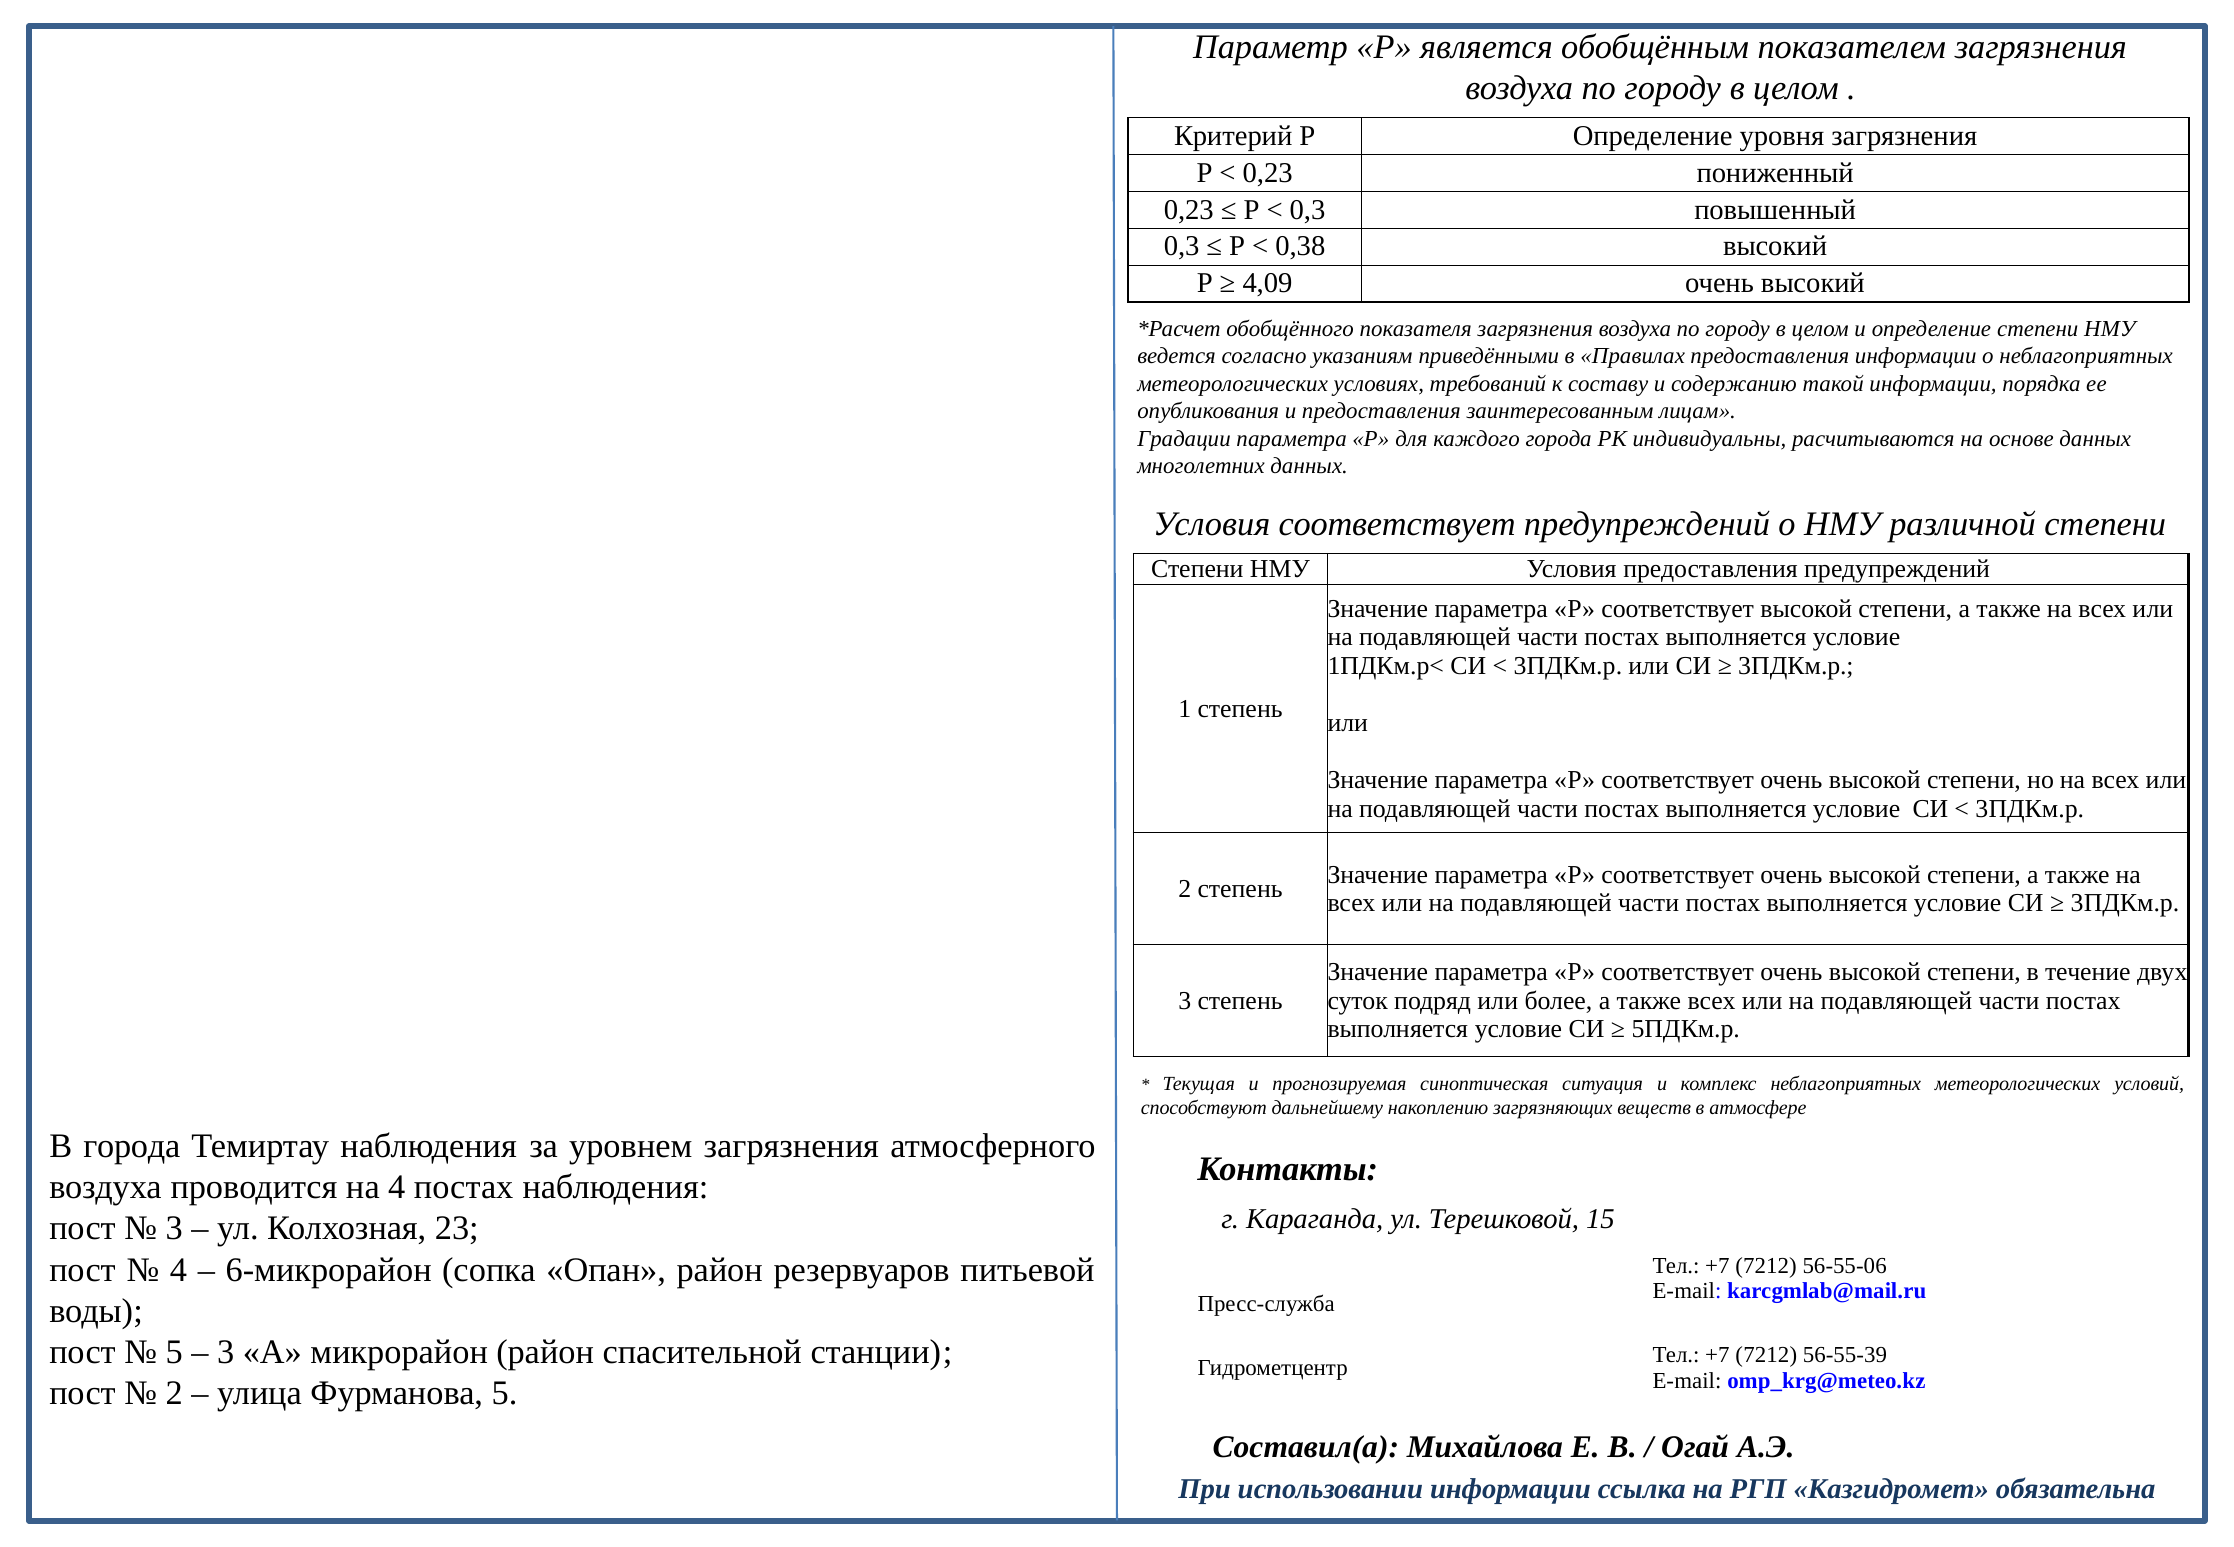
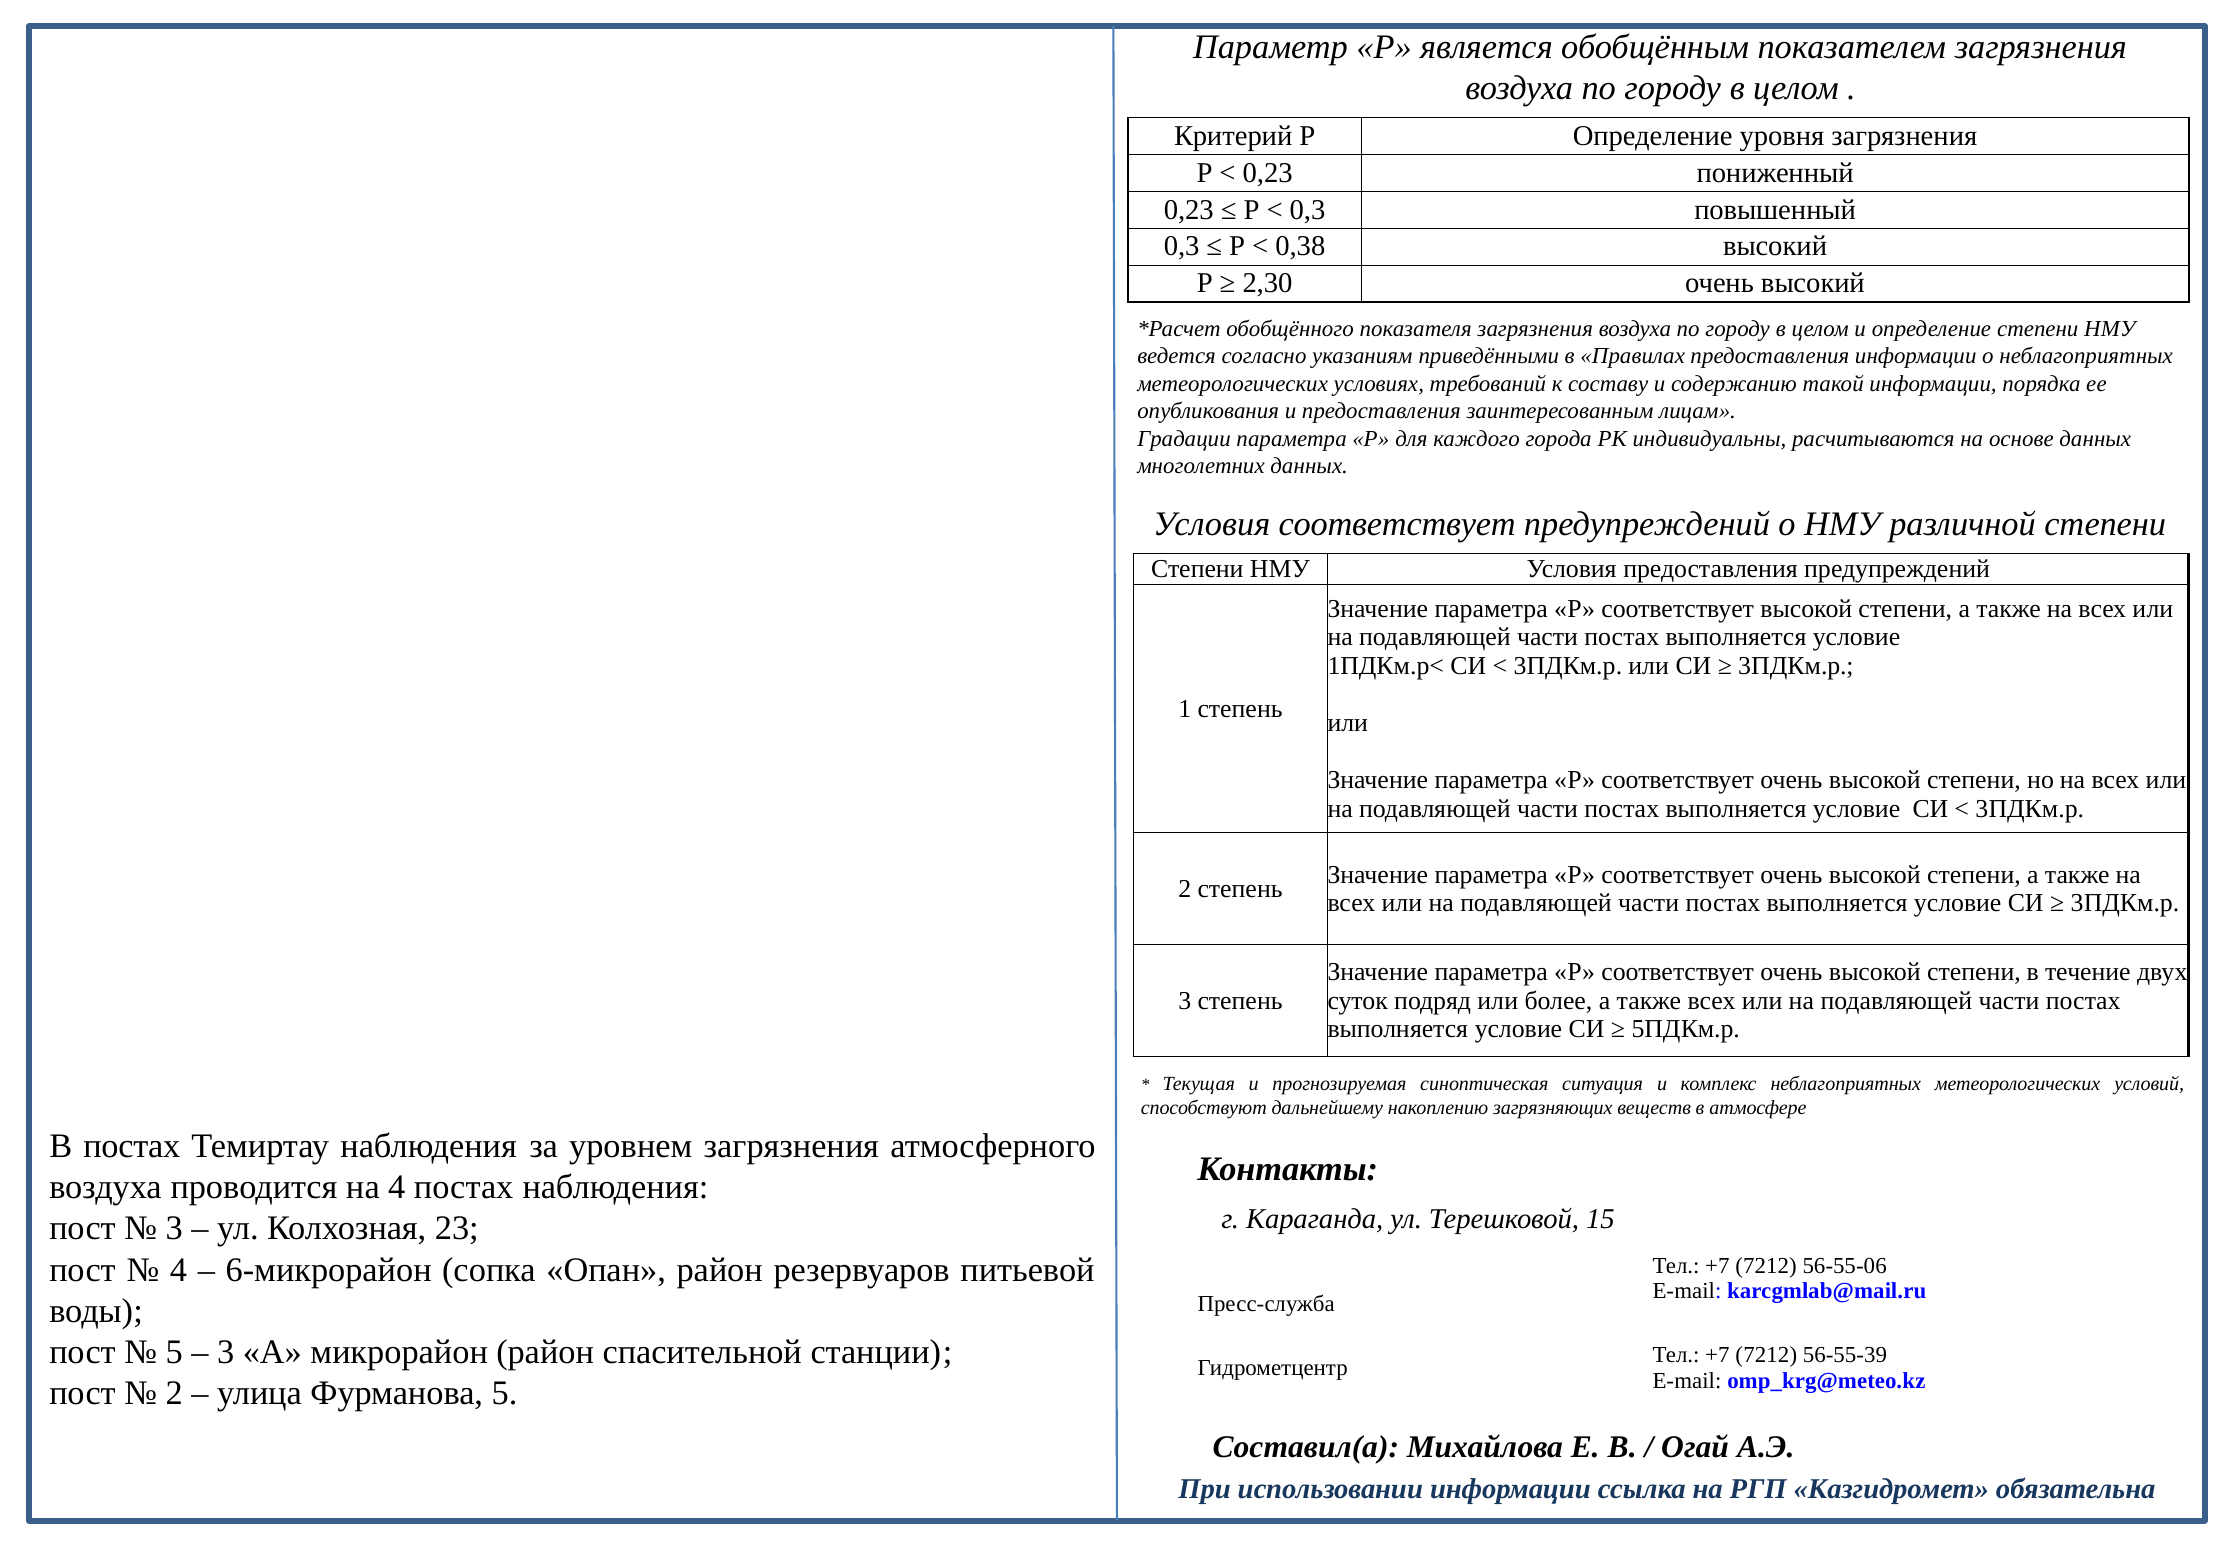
4,09: 4,09 -> 2,30
В города: города -> постах
